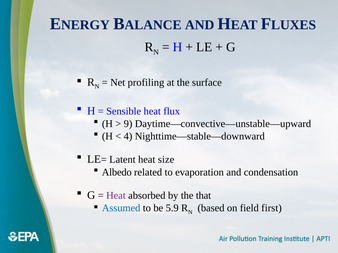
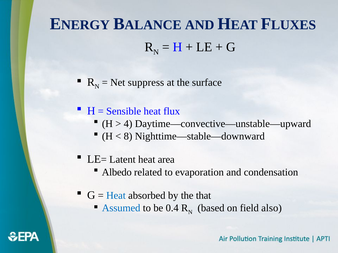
profiling: profiling -> suppress
9: 9 -> 4
4: 4 -> 8
size: size -> area
Heat at (116, 196) colour: purple -> blue
5.9: 5.9 -> 0.4
first: first -> also
